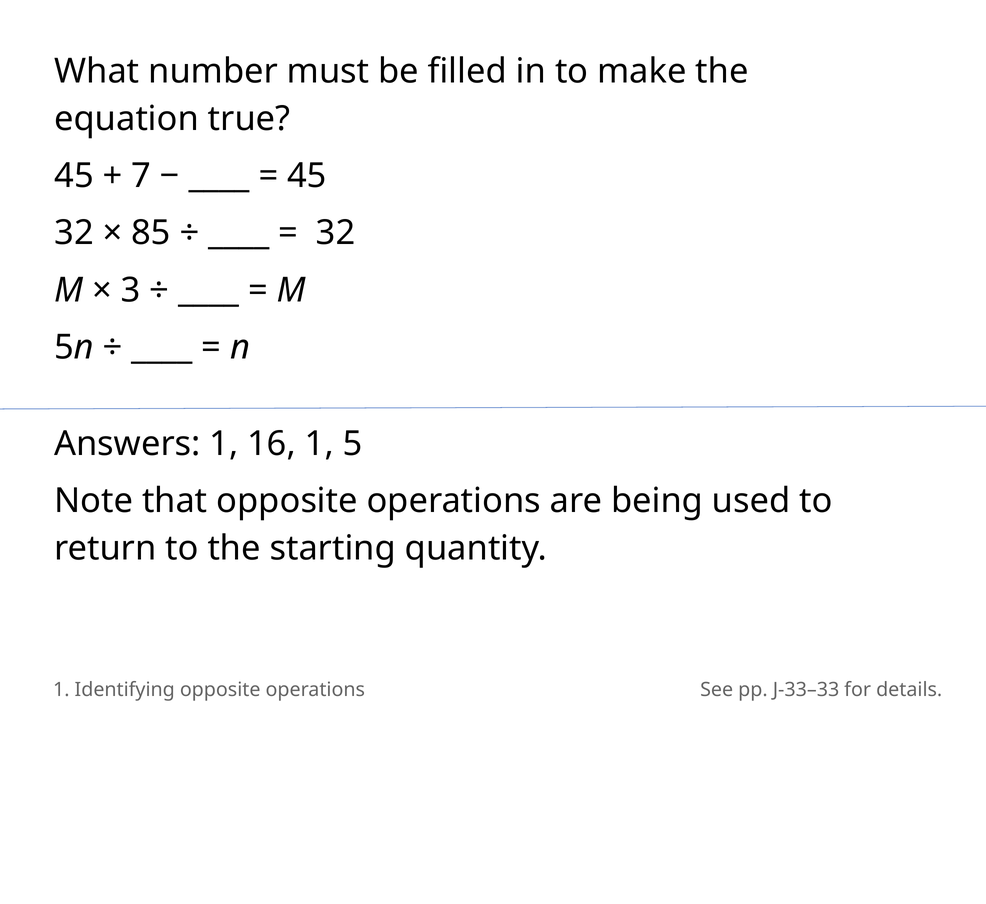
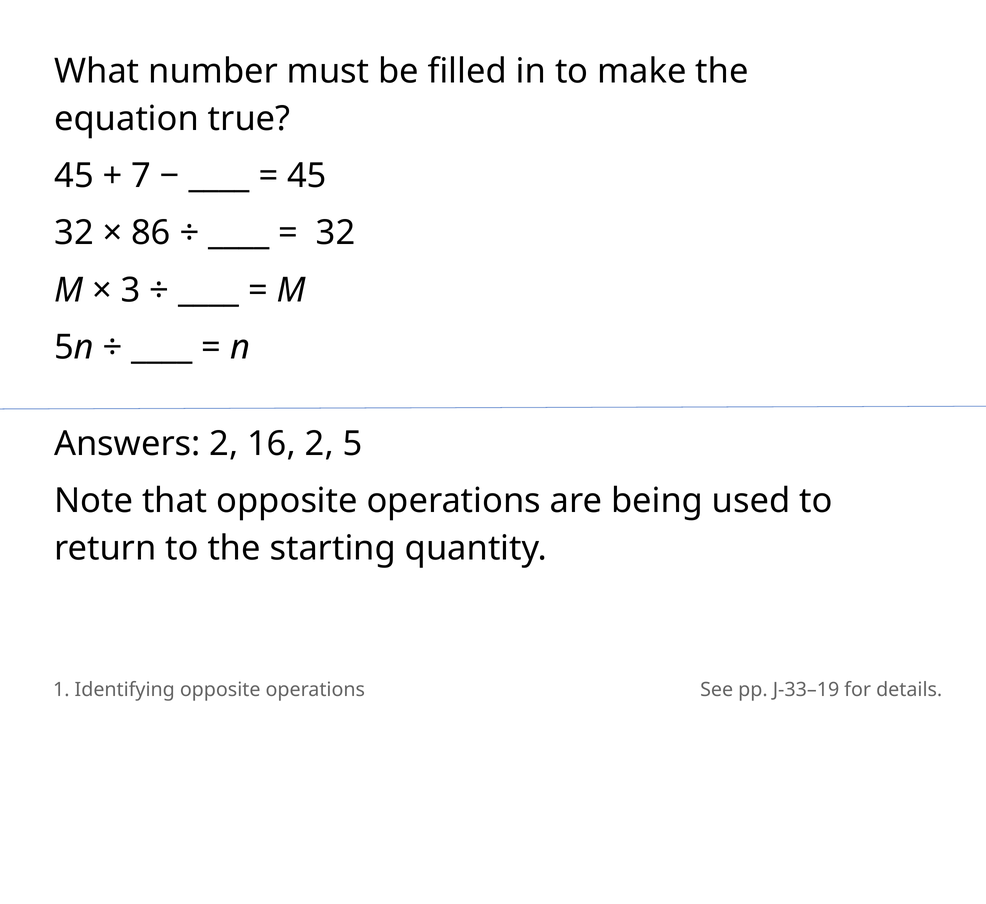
85: 85 -> 86
Answers 1: 1 -> 2
16 1: 1 -> 2
J-33–33: J-33–33 -> J-33–19
